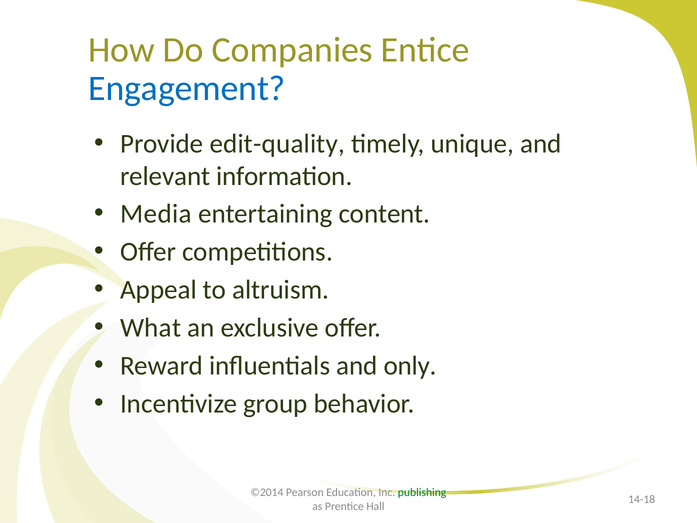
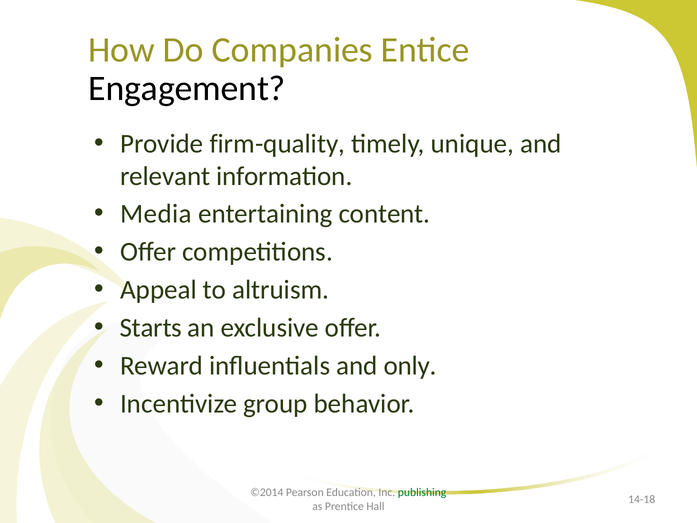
Engagement colour: blue -> black
edit-quality: edit-quality -> firm-quality
What: What -> Starts
